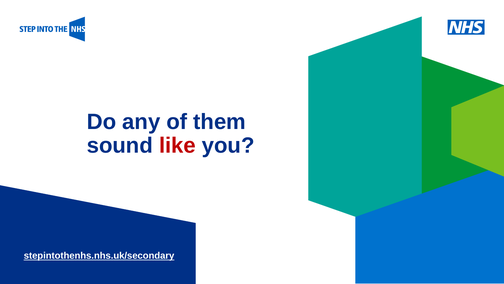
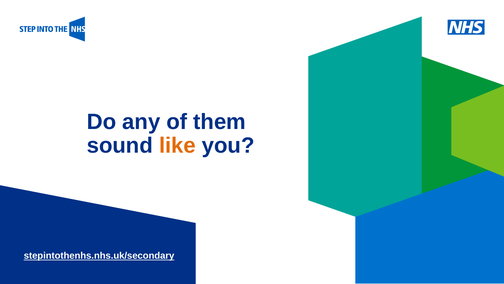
like colour: red -> orange
